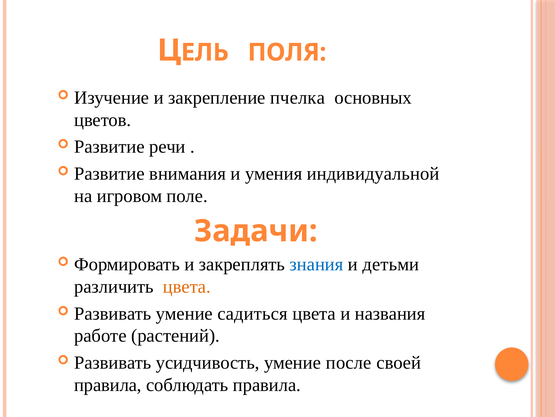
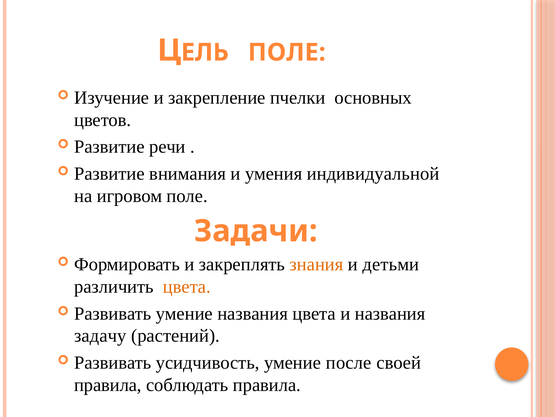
ПОЛЯ at (287, 52): ПОЛЯ -> ПОЛЕ
пчелка: пчелка -> пчелки
знания colour: blue -> orange
умение садиться: садиться -> названия
работе: работе -> задачу
